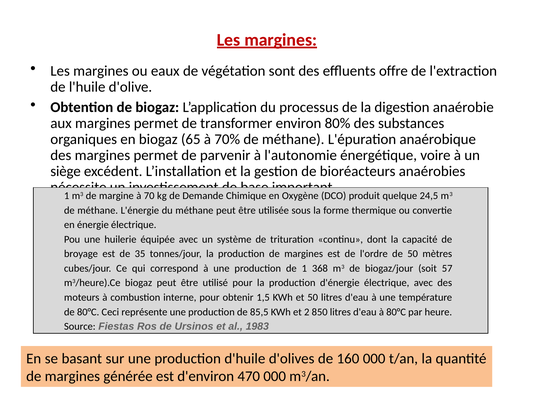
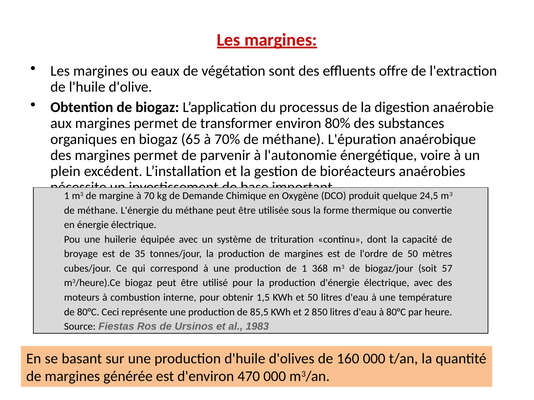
siège: siège -> plein
